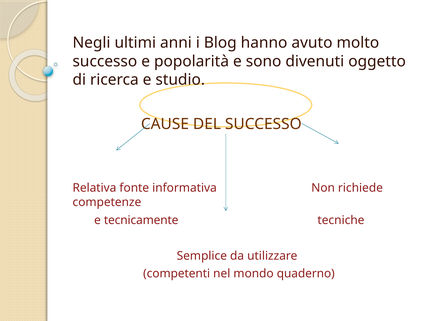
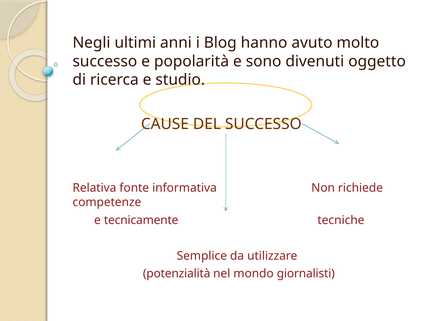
competenti: competenti -> potenzialità
quaderno: quaderno -> giornalisti
